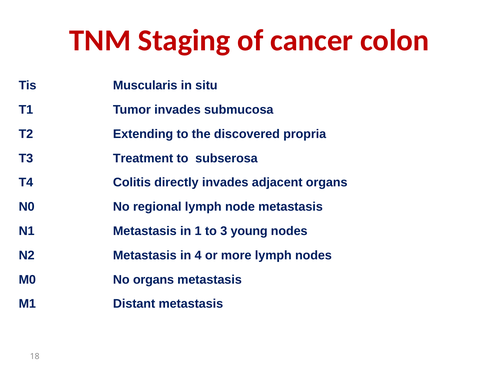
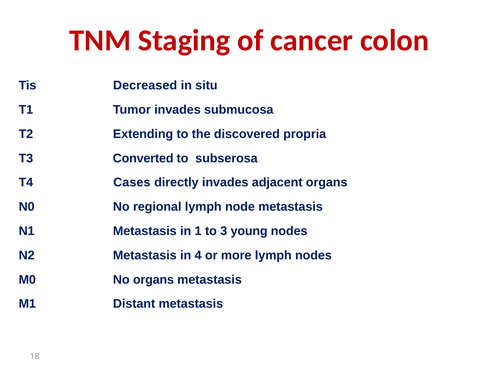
Muscularis: Muscularis -> Decreased
Treatment: Treatment -> Converted
Colitis: Colitis -> Cases
